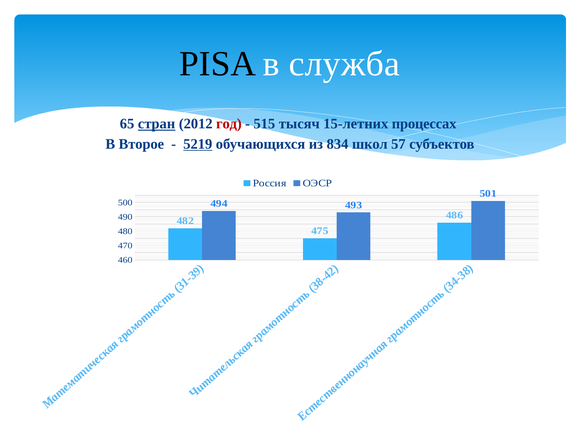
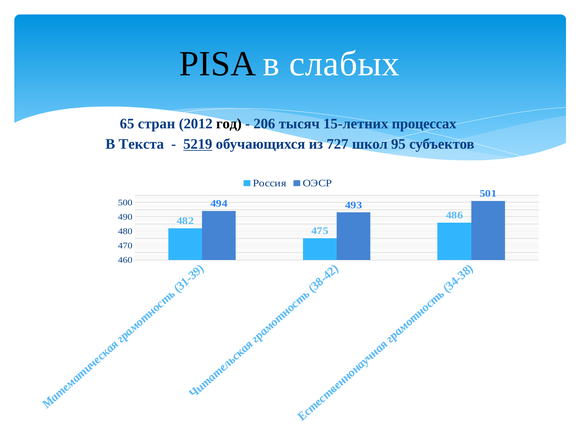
служба: служба -> слабых
стран underline: present -> none
год colour: red -> black
515: 515 -> 206
Второе: Второе -> Текста
834: 834 -> 727
57: 57 -> 95
